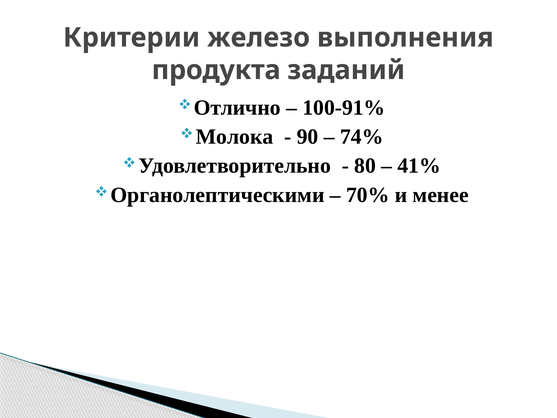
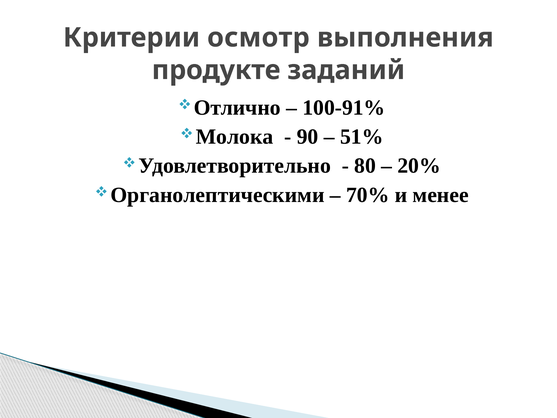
железо: железо -> осмотр
продукта: продукта -> продукте
74%: 74% -> 51%
41%: 41% -> 20%
